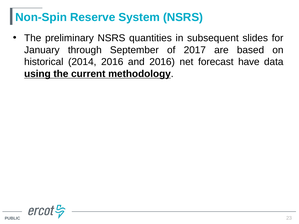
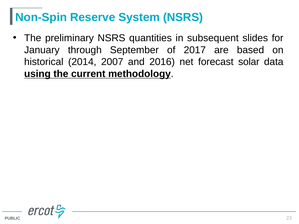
2014 2016: 2016 -> 2007
have: have -> solar
